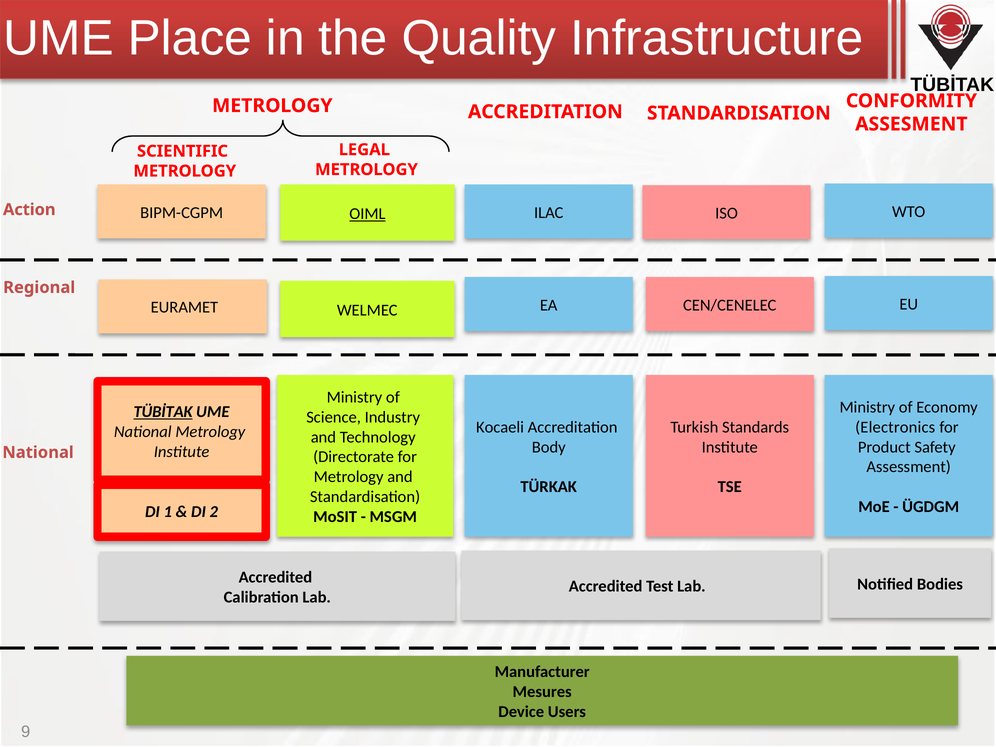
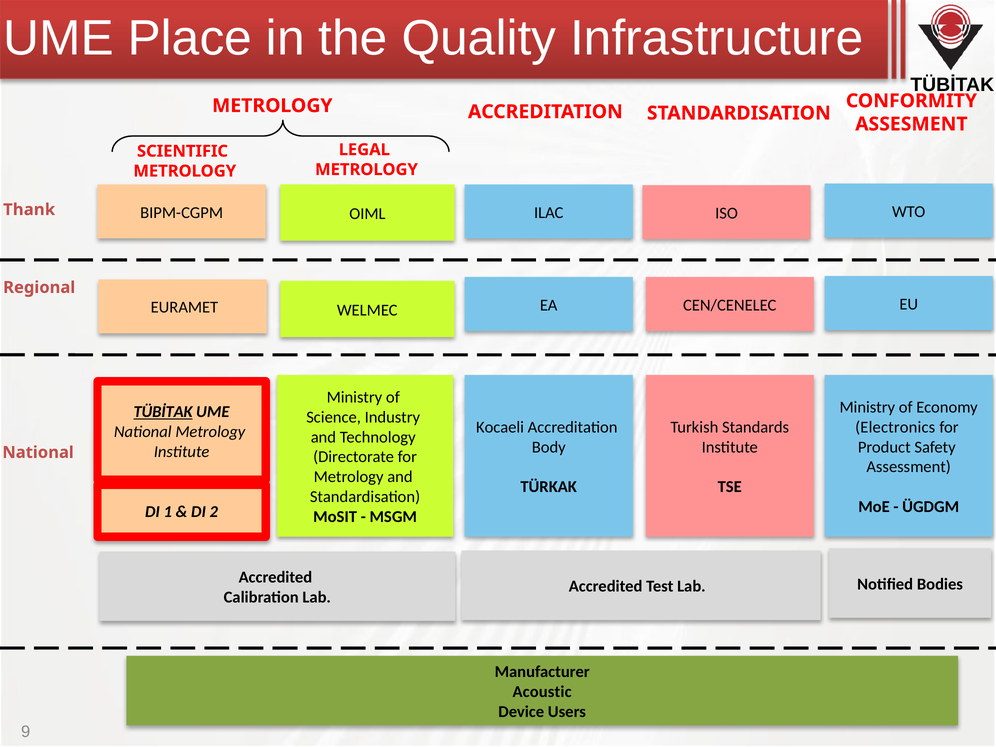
Action: Action -> Thank
OIML underline: present -> none
Mesures: Mesures -> Acoustic
